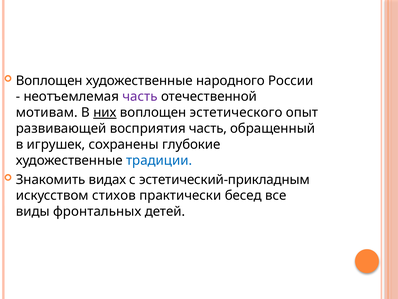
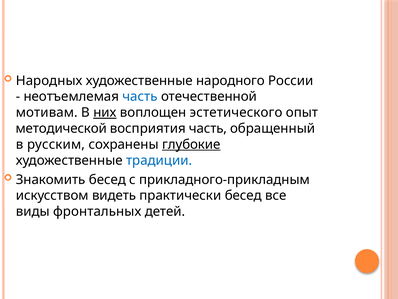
Воплощен at (49, 81): Воплощен -> Народных
часть at (140, 96) colour: purple -> blue
развивающей: развивающей -> методической
игрушек: игрушек -> русским
глубокие underline: none -> present
Знакомить видах: видах -> бесед
эстетический-прикладным: эстетический-прикладным -> прикладного-прикладным
стихов: стихов -> видеть
